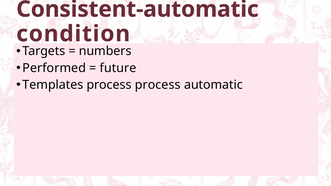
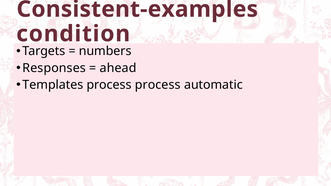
Consistent-automatic: Consistent-automatic -> Consistent-examples
Performed: Performed -> Responses
future: future -> ahead
